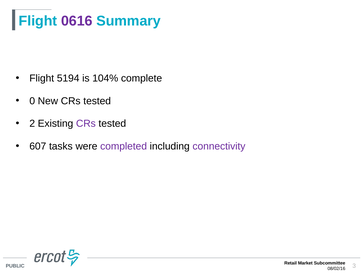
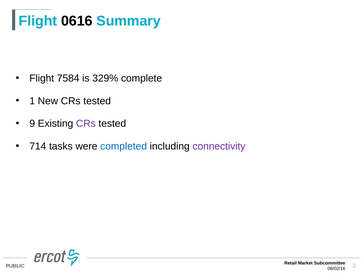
0616 colour: purple -> black
5194: 5194 -> 7584
104%: 104% -> 329%
0: 0 -> 1
2: 2 -> 9
607: 607 -> 714
completed colour: purple -> blue
